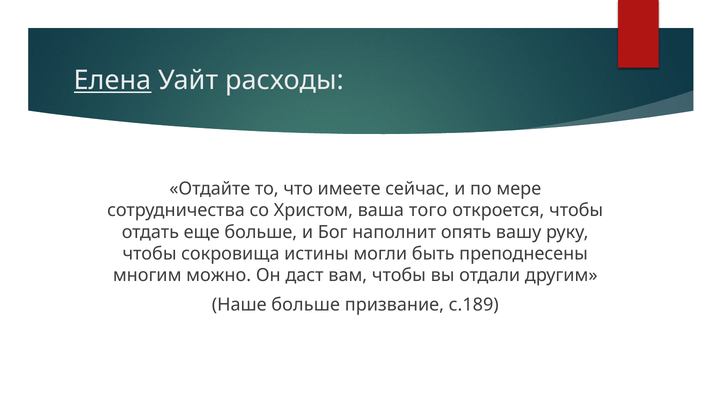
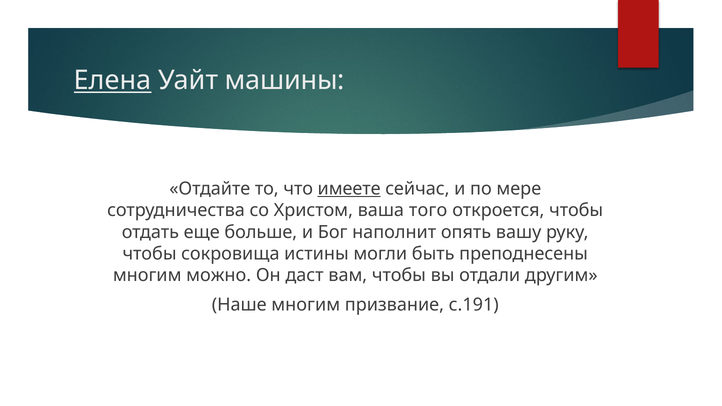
расходы: расходы -> машины
имеете underline: none -> present
Наше больше: больше -> многим
с.189: с.189 -> с.191
